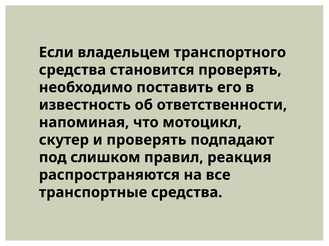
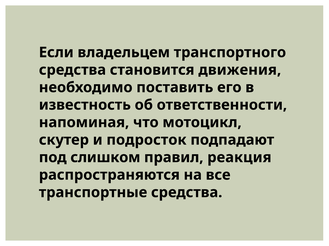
становится проверять: проверять -> движения
и проверять: проверять -> подросток
